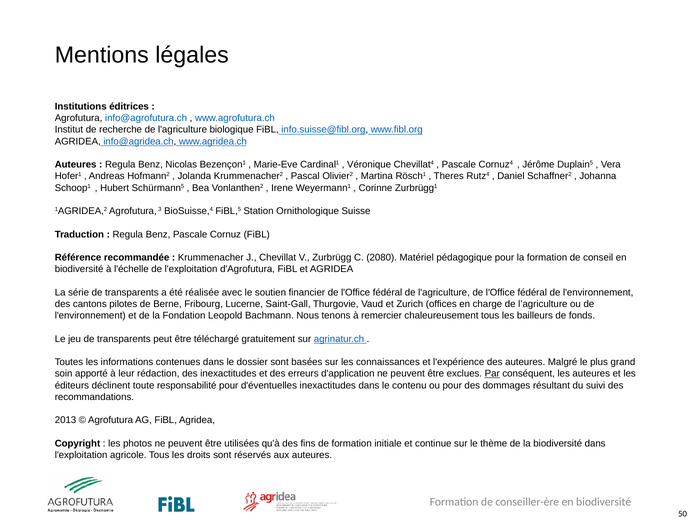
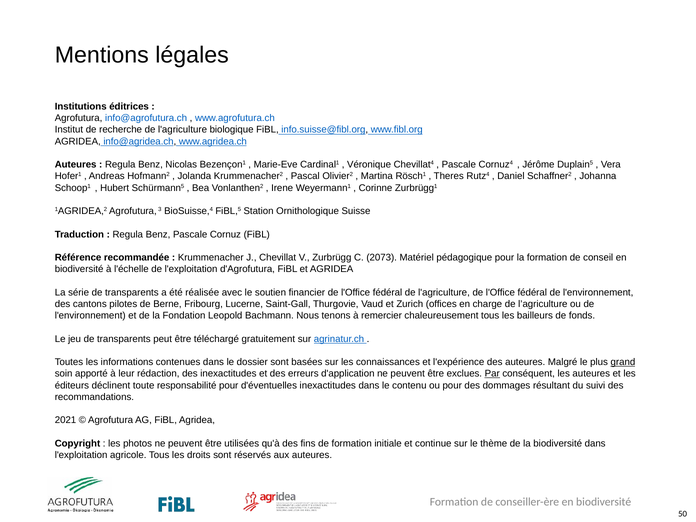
2080: 2080 -> 2073
grand underline: none -> present
2013: 2013 -> 2021
